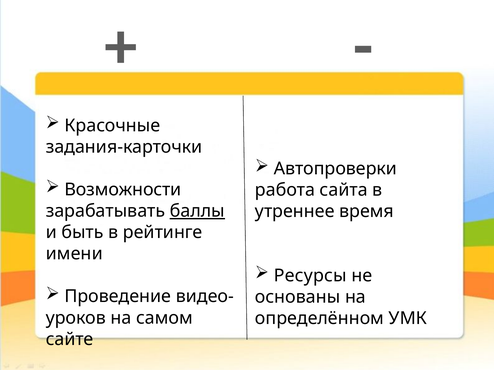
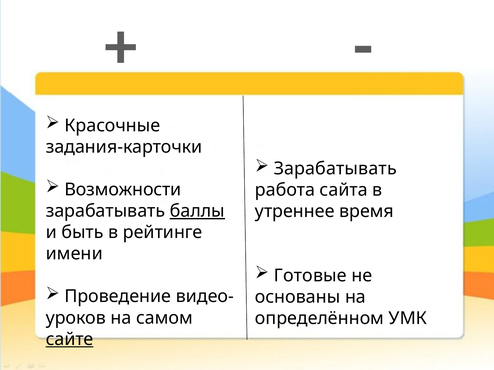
Автопроверки at (335, 169): Автопроверки -> Зарабатывать
Ресурсы: Ресурсы -> Готовые
сайте underline: none -> present
